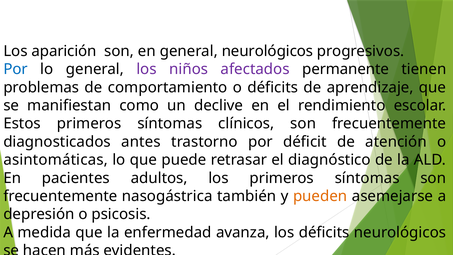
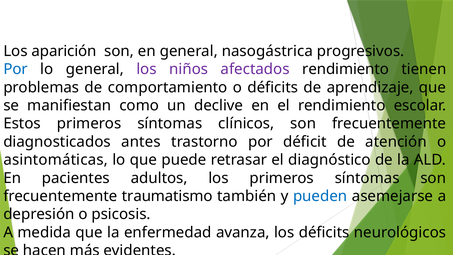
general neurológicos: neurológicos -> nasogástrica
afectados permanente: permanente -> rendimiento
nasogástrica: nasogástrica -> traumatismo
pueden colour: orange -> blue
